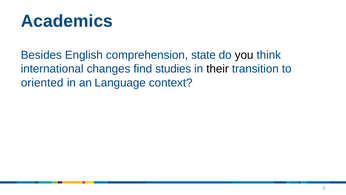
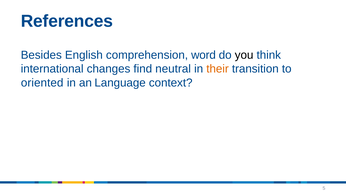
Academics: Academics -> References
state: state -> word
studies: studies -> neutral
their colour: black -> orange
